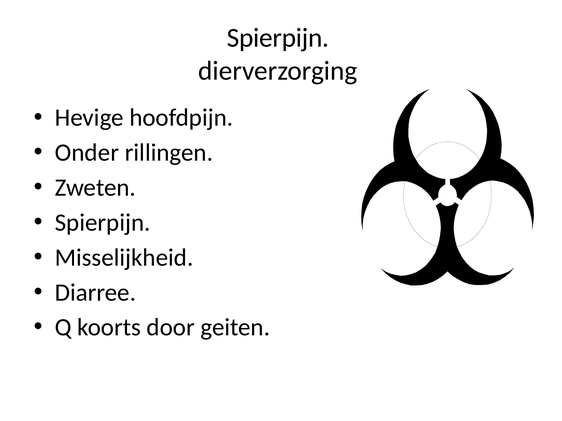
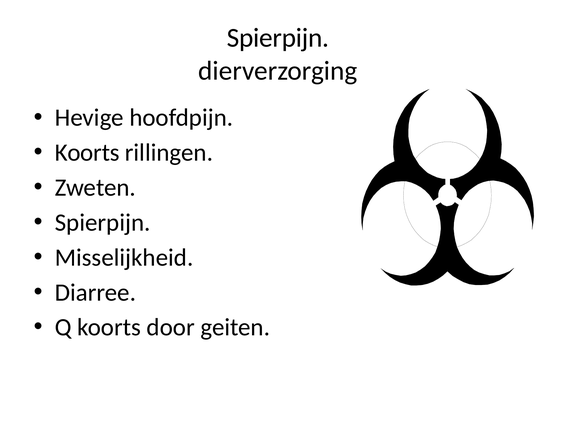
Onder at (87, 153): Onder -> Koorts
